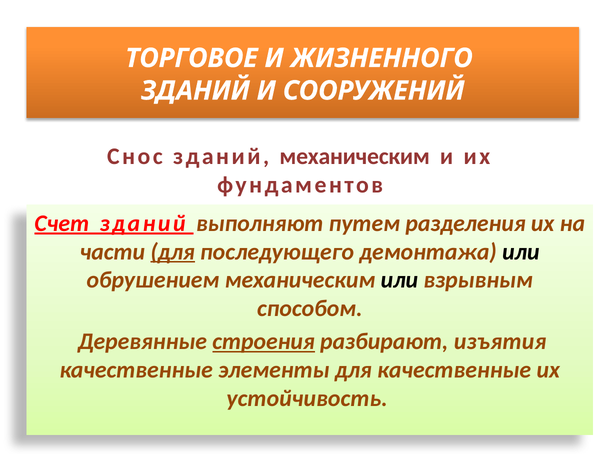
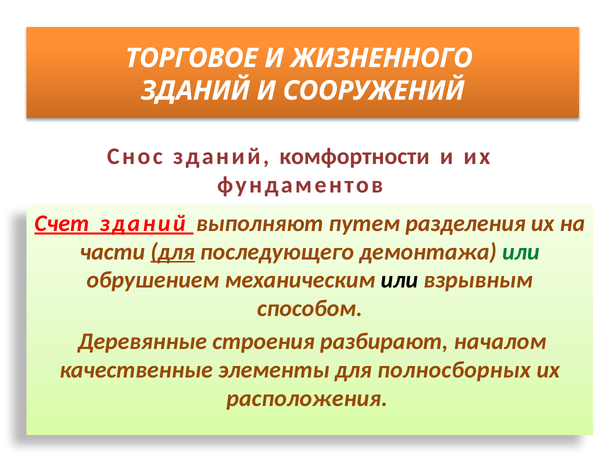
зданий механическим: механическим -> комфортности
или at (521, 252) colour: black -> green
строения underline: present -> none
изъятия: изъятия -> началом
для качественные: качественные -> полносборных
устойчивость: устойчивость -> расположения
